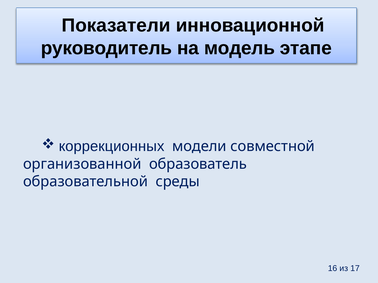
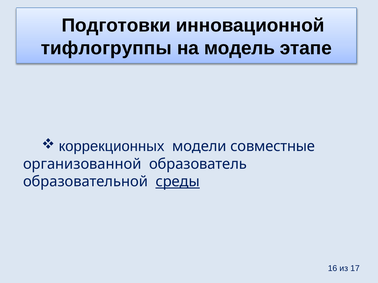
Показатели: Показатели -> Подготовки
руководитель: руководитель -> тифлогруппы
совместной: совместной -> совместные
среды underline: none -> present
